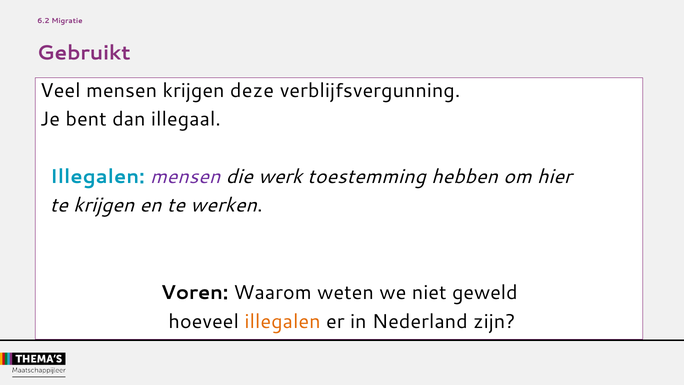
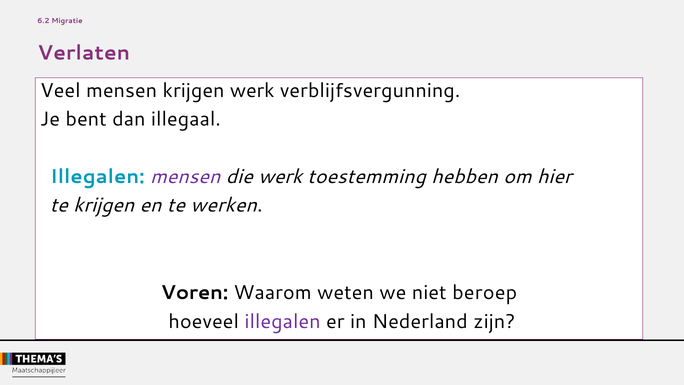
Gebruikt: Gebruikt -> Verlaten
krijgen deze: deze -> werk
geweld: geweld -> beroep
illegalen at (283, 321) colour: orange -> purple
